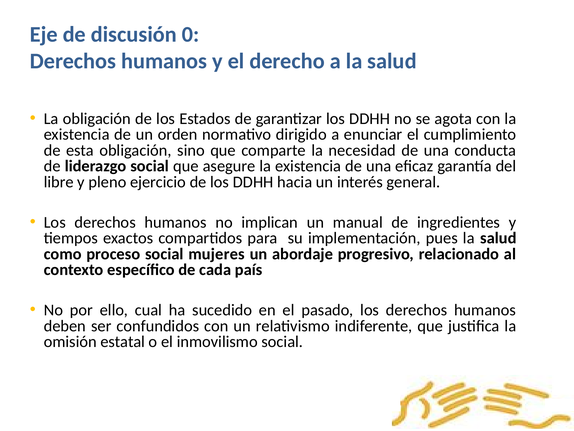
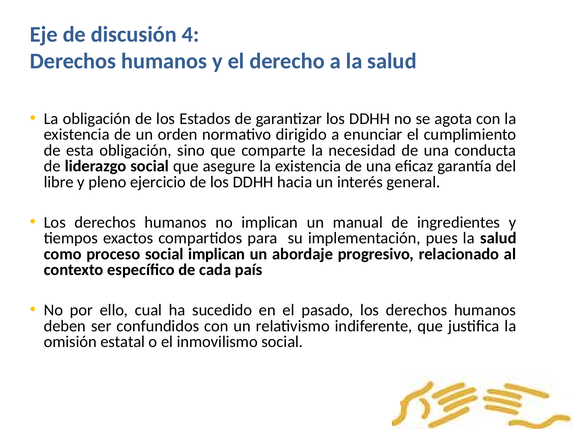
0: 0 -> 4
social mujeres: mujeres -> implican
